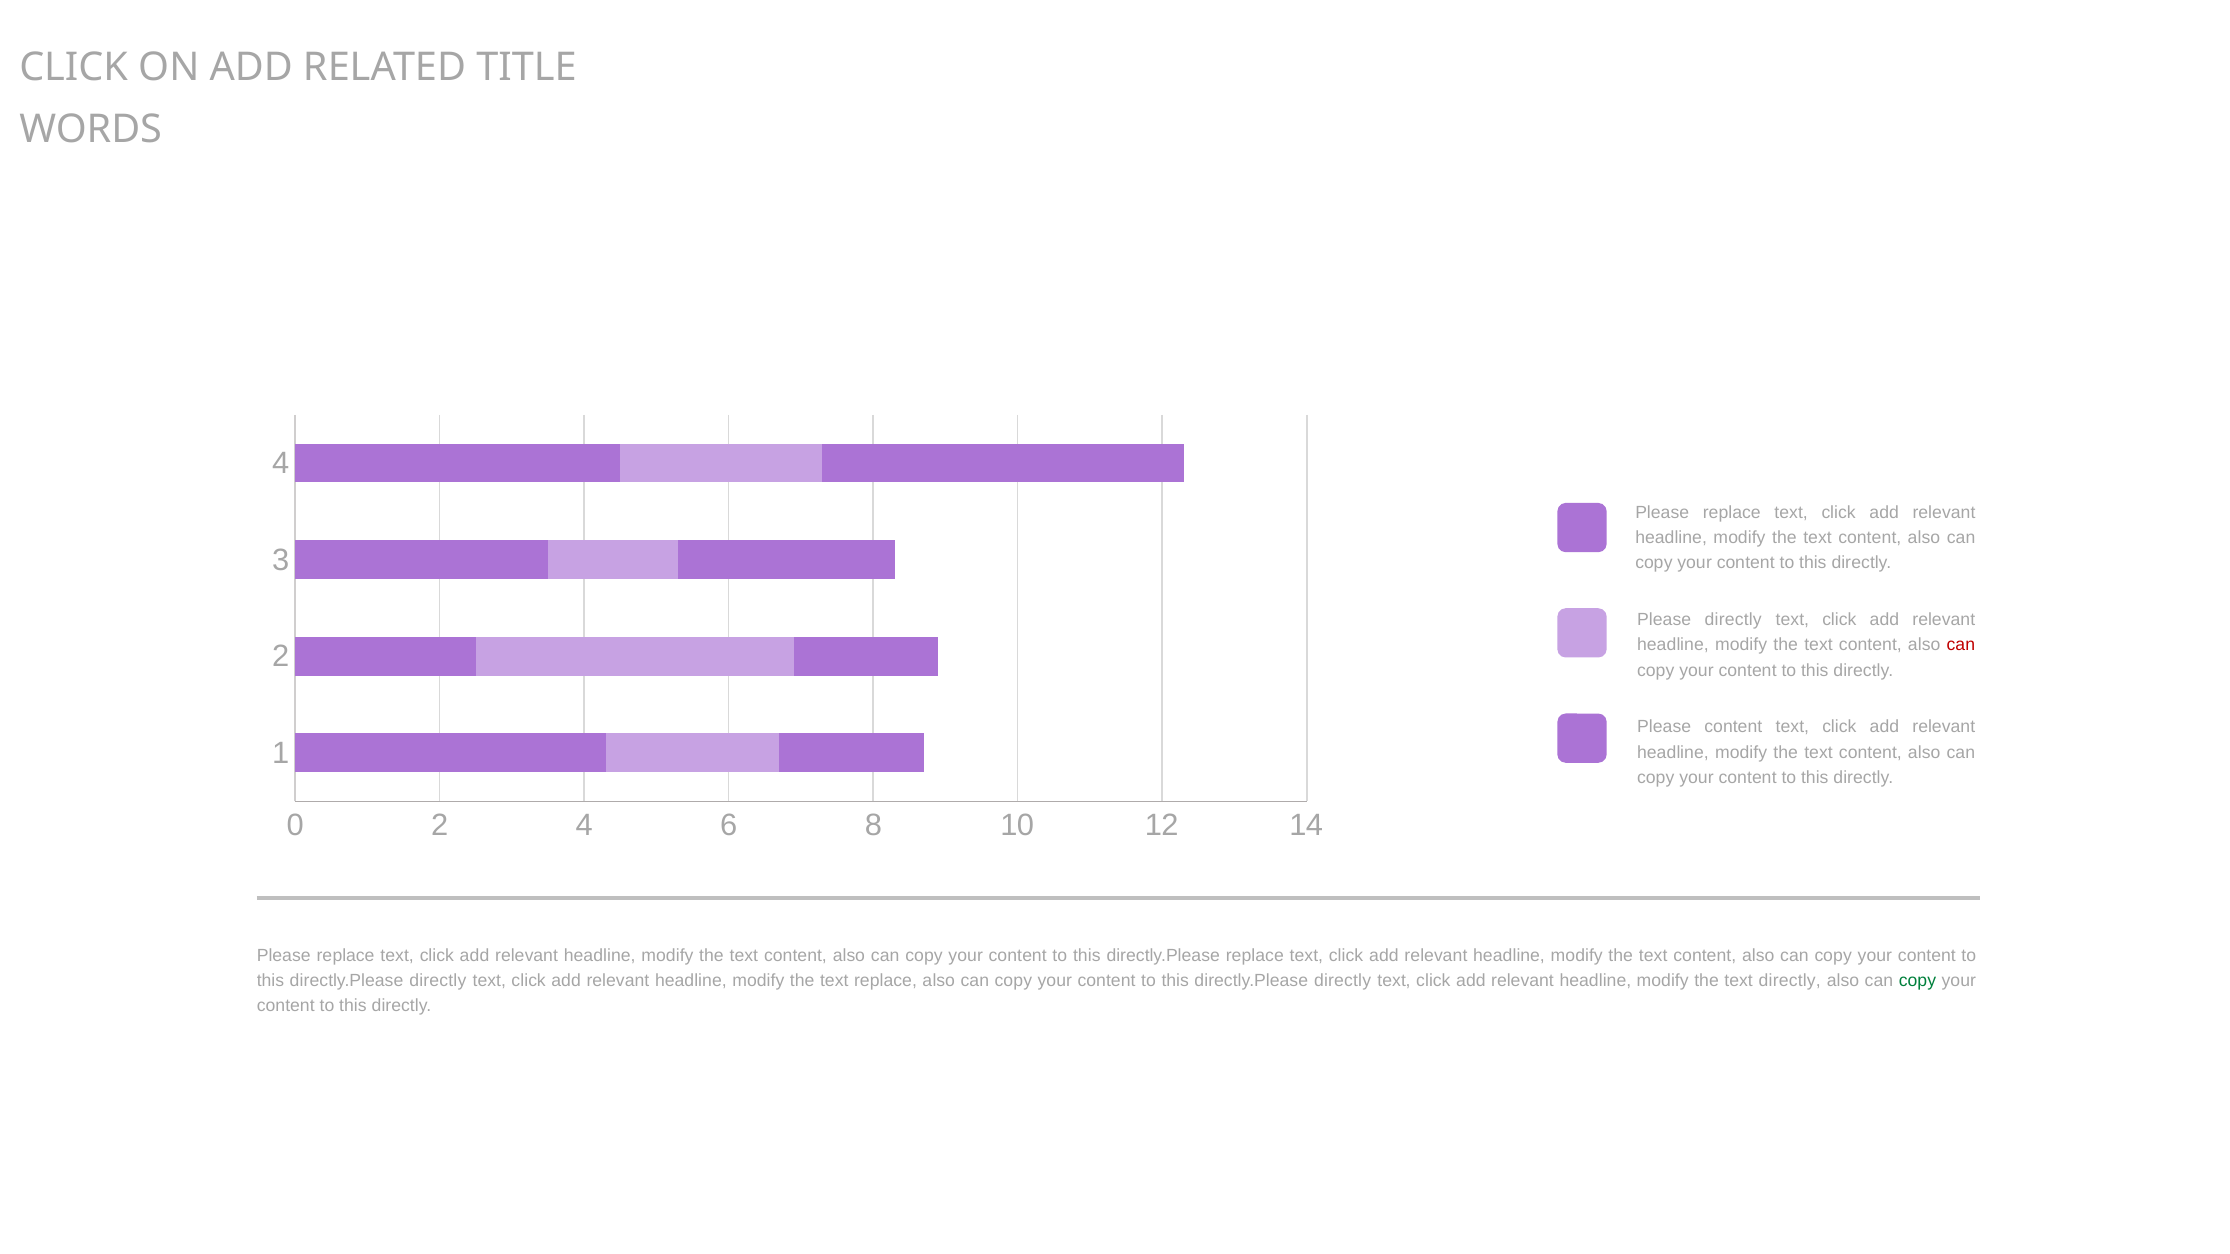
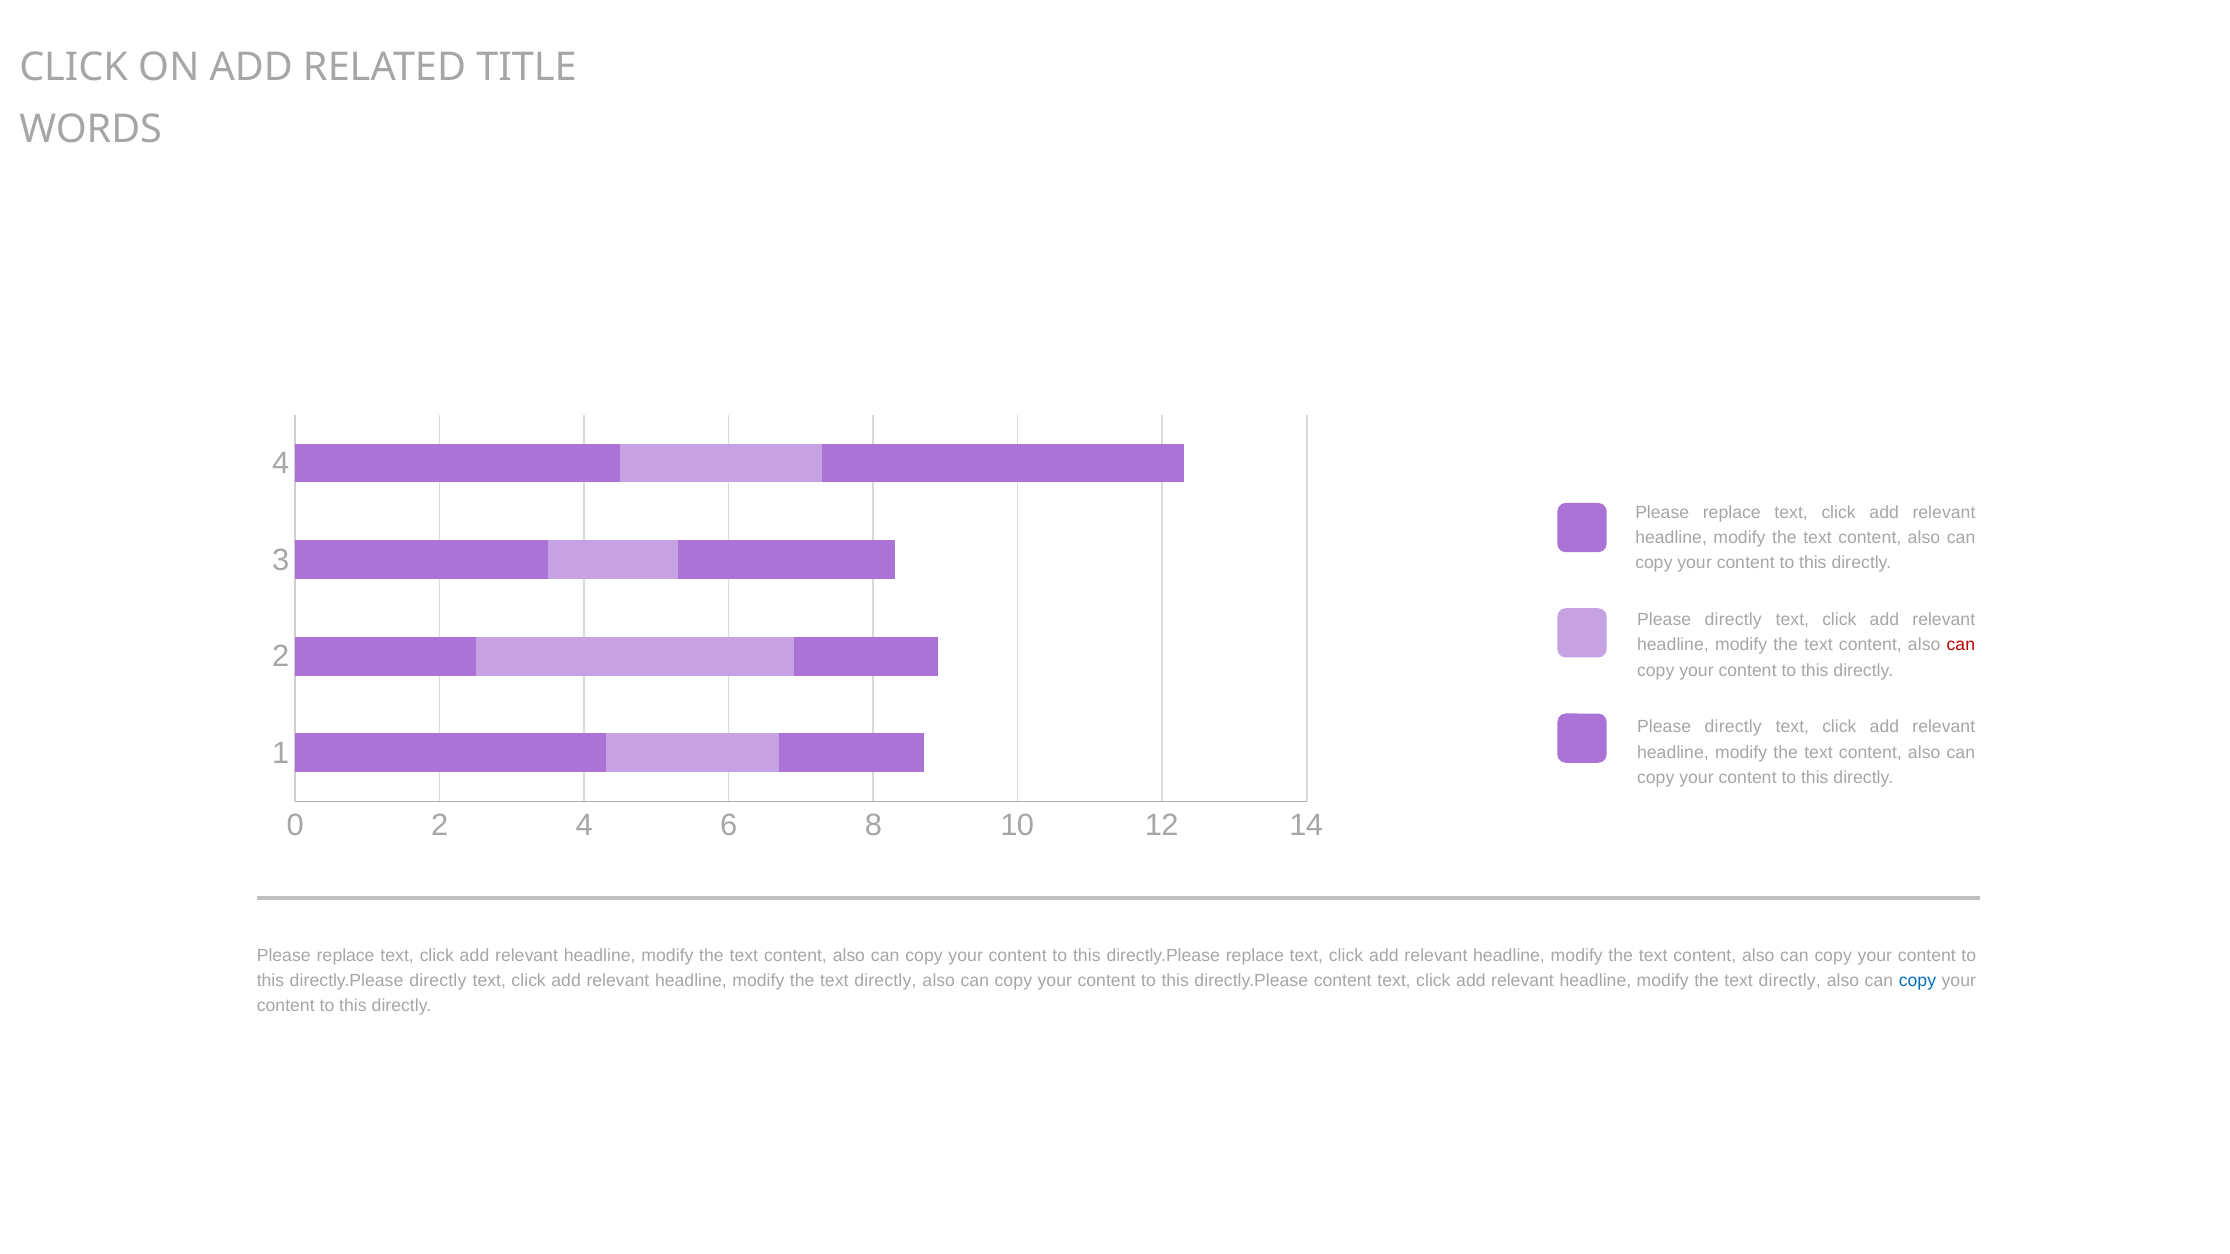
content at (1733, 727): content -> directly
replace at (885, 981): replace -> directly
directly at (1343, 981): directly -> content
copy at (1917, 981) colour: green -> blue
